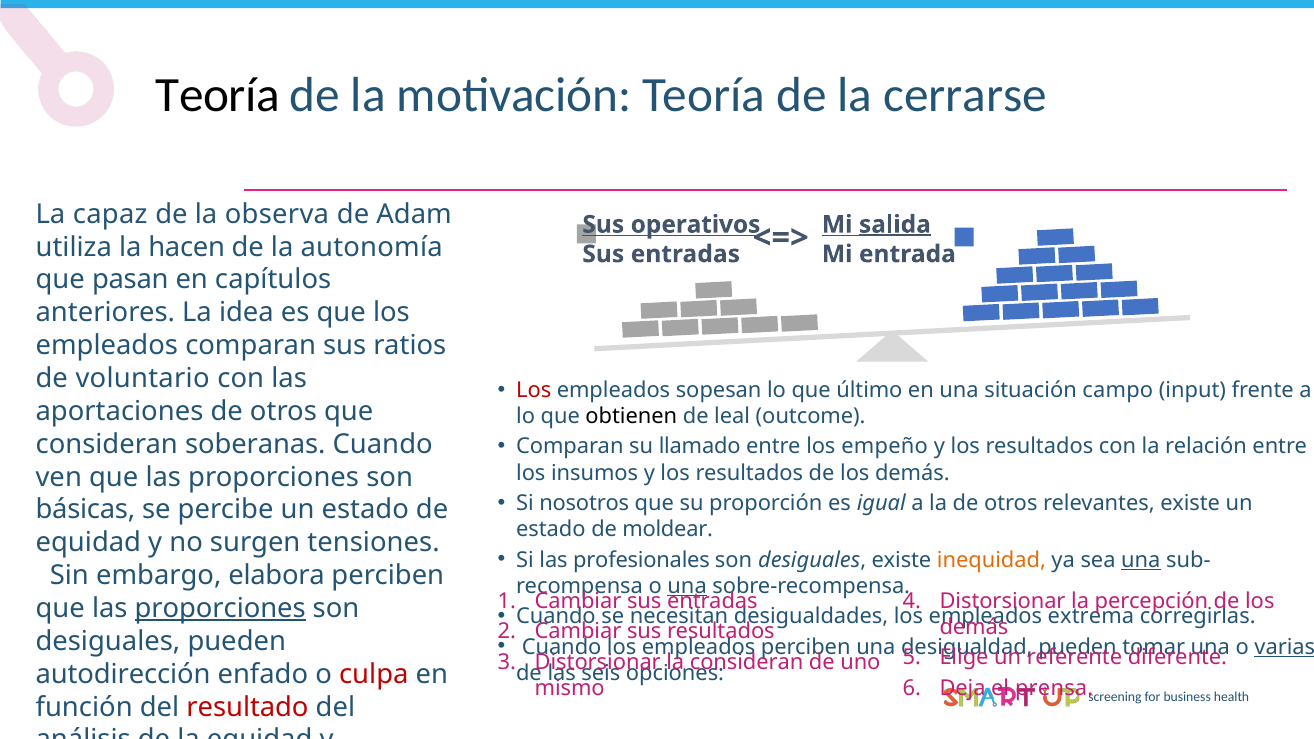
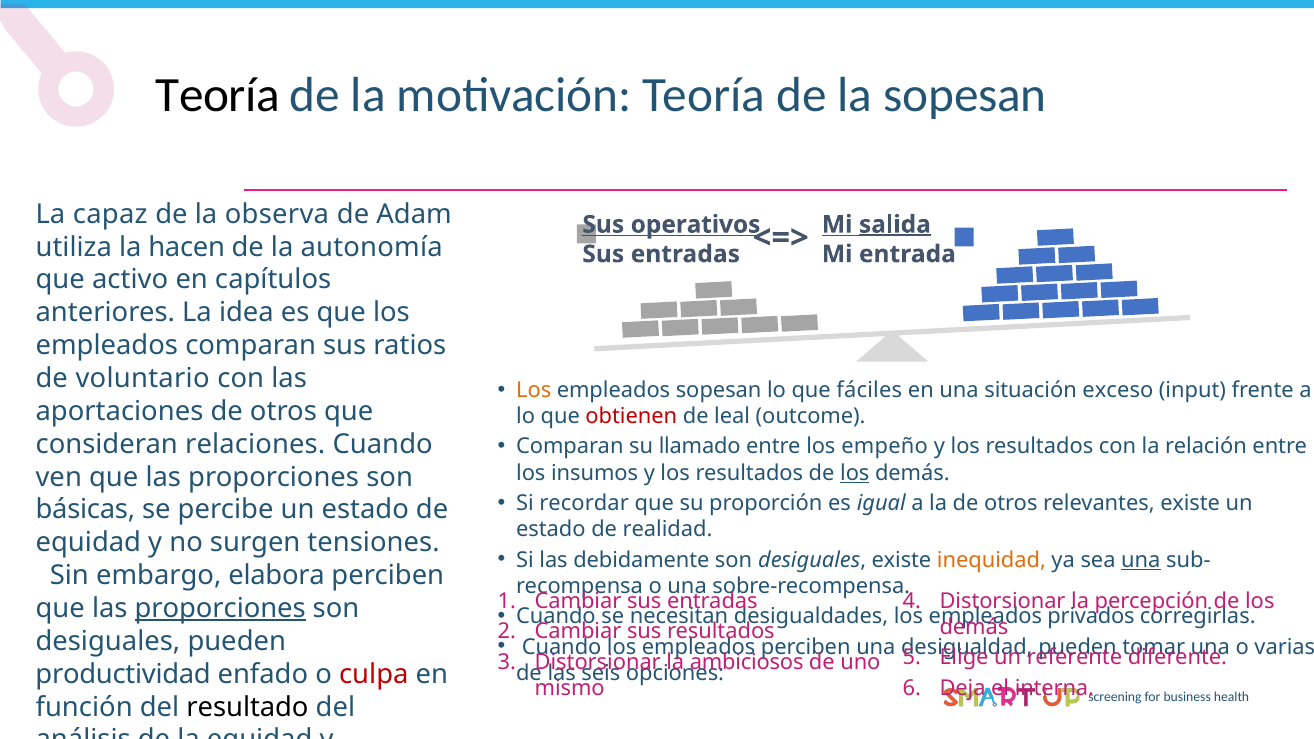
la cerrarse: cerrarse -> sopesan
pasan: pasan -> activo
Los at (534, 390) colour: red -> orange
último: último -> fáciles
campo: campo -> exceso
obtienen colour: black -> red
soberanas: soberanas -> relaciones
los at (855, 473) underline: none -> present
nosotros: nosotros -> recordar
moldear: moldear -> realidad
profesionales: profesionales -> debidamente
una at (687, 586) underline: present -> none
extrema: extrema -> privados
varias underline: present -> none
consideran at (747, 662): consideran -> ambiciosos
autodirección: autodirección -> productividad
prensa: prensa -> interna
resultado colour: red -> black
